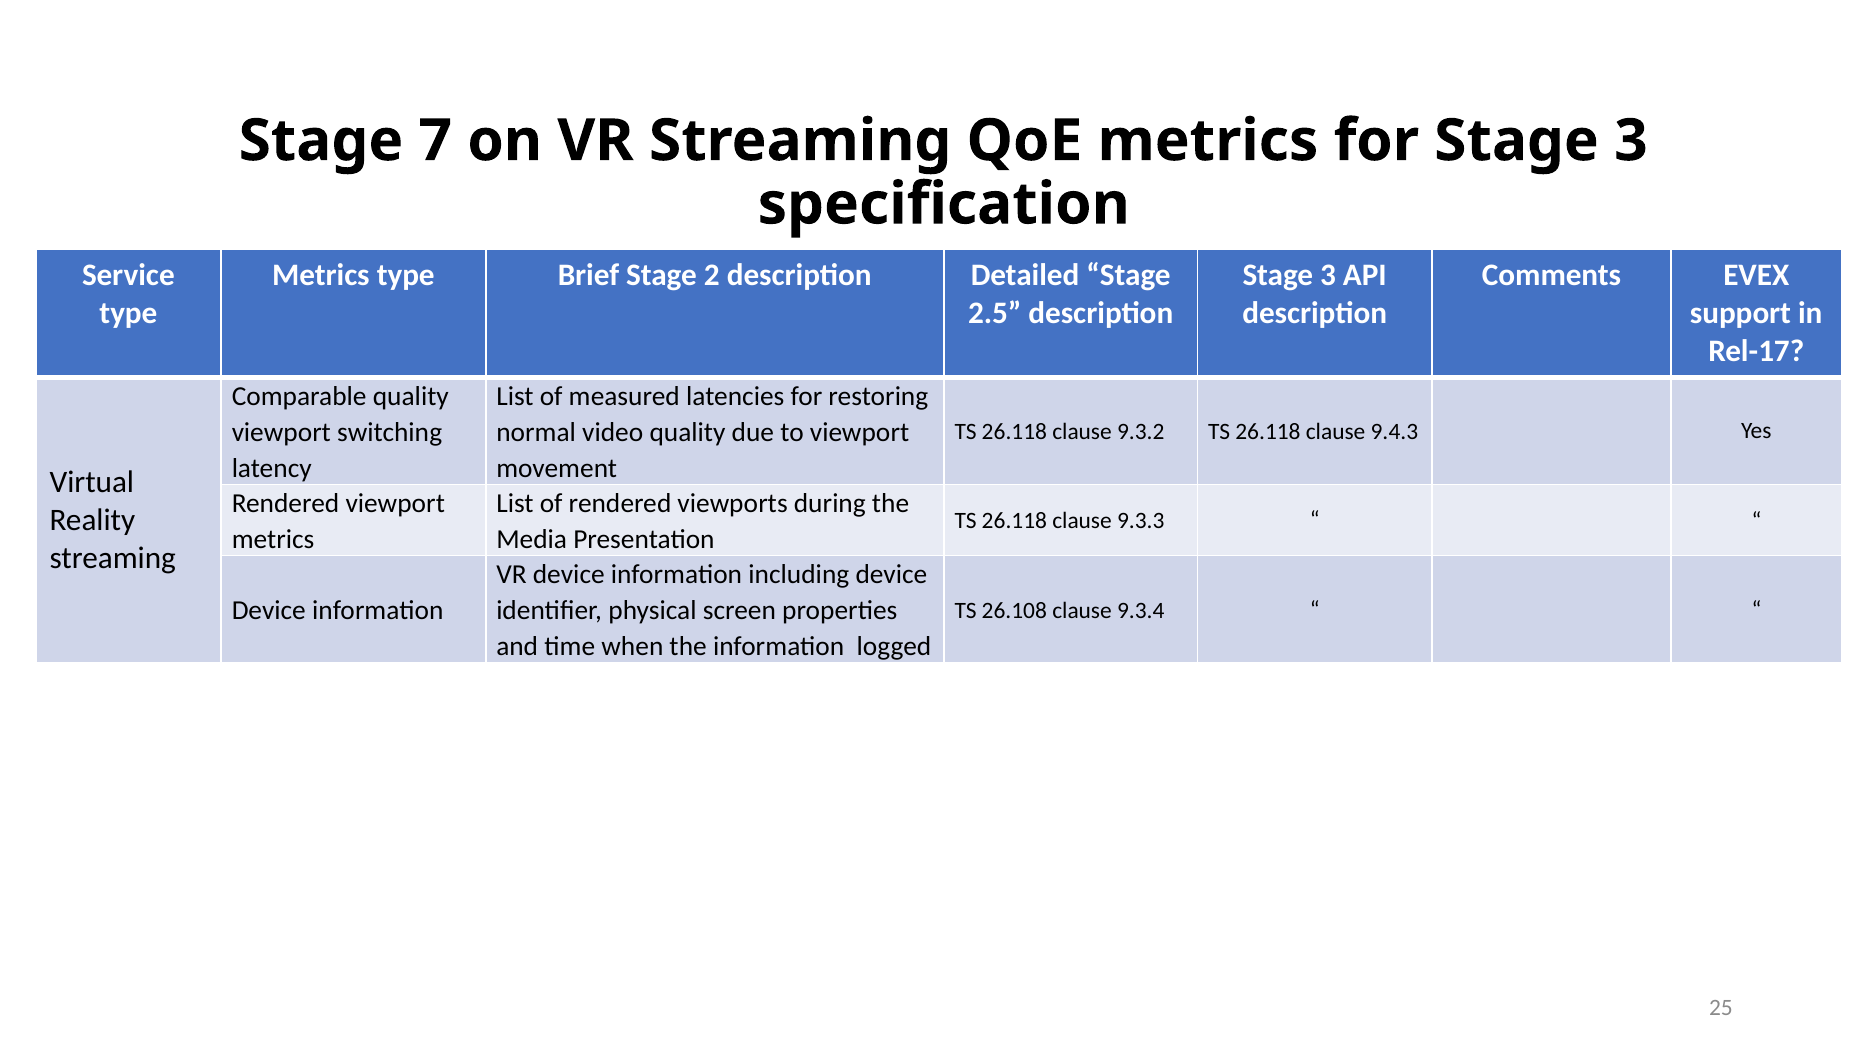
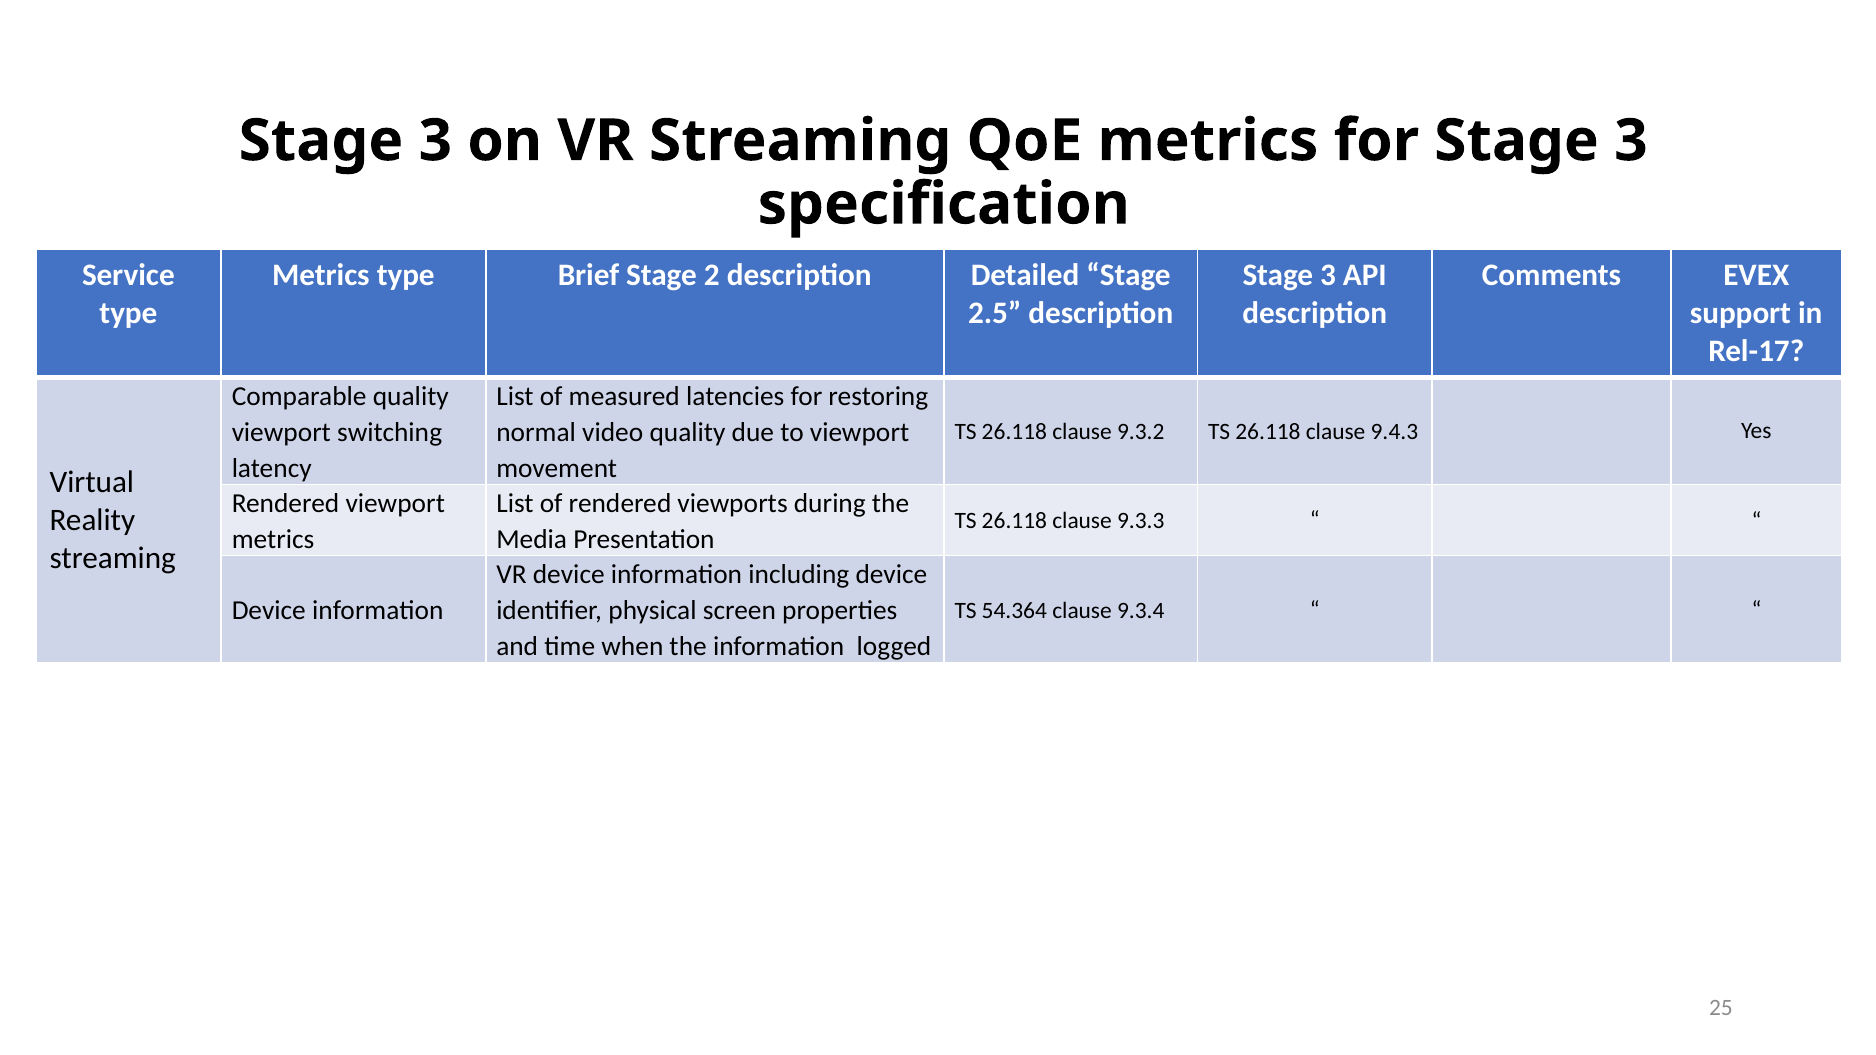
7 at (435, 141): 7 -> 3
26.108: 26.108 -> 54.364
